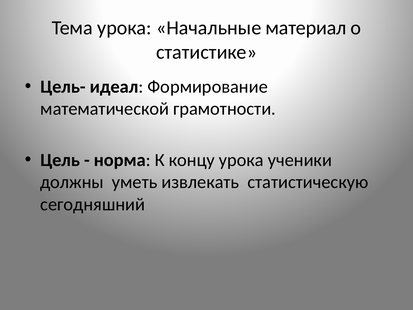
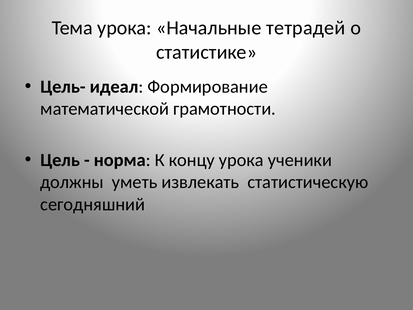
материал: материал -> тетрадей
